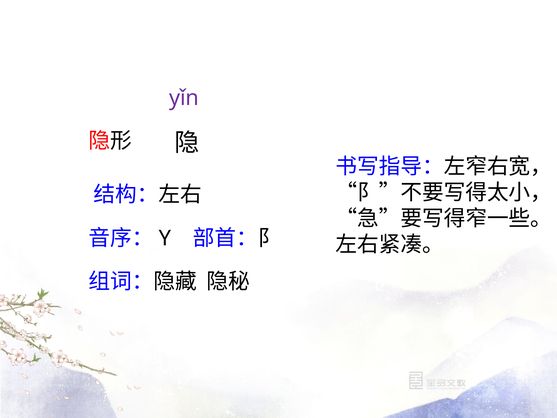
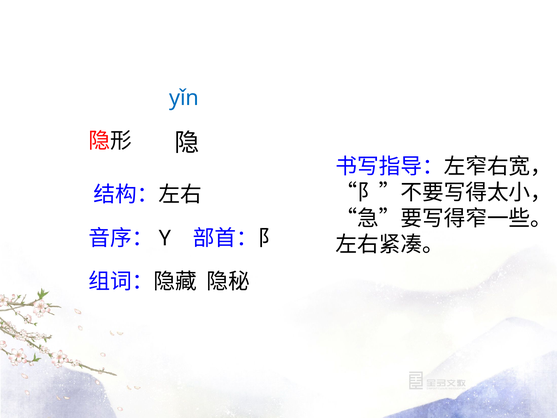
yǐn colour: purple -> blue
